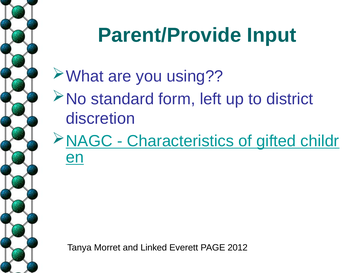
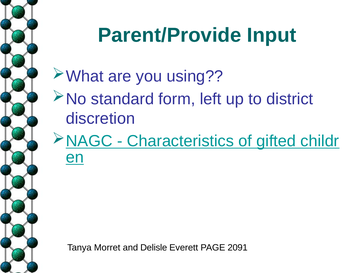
Linked: Linked -> Delisle
2012: 2012 -> 2091
